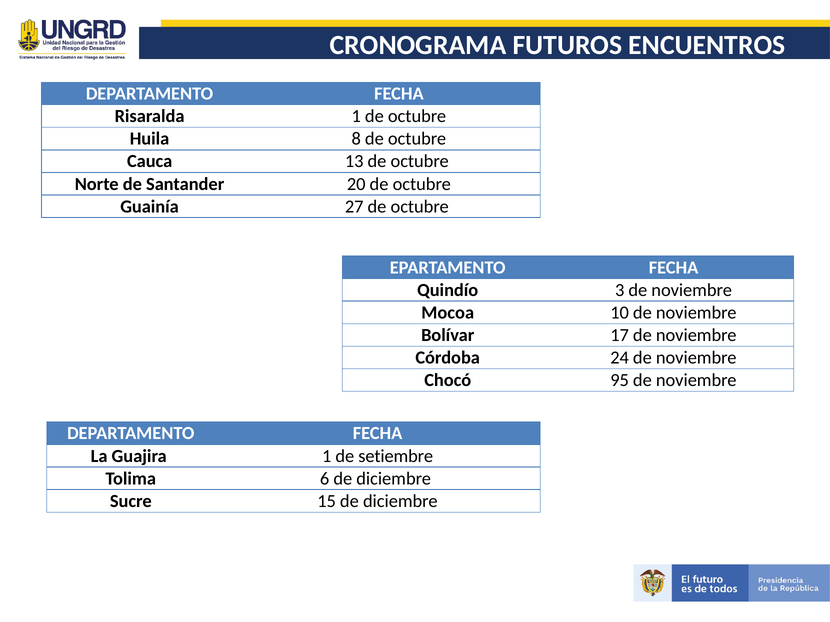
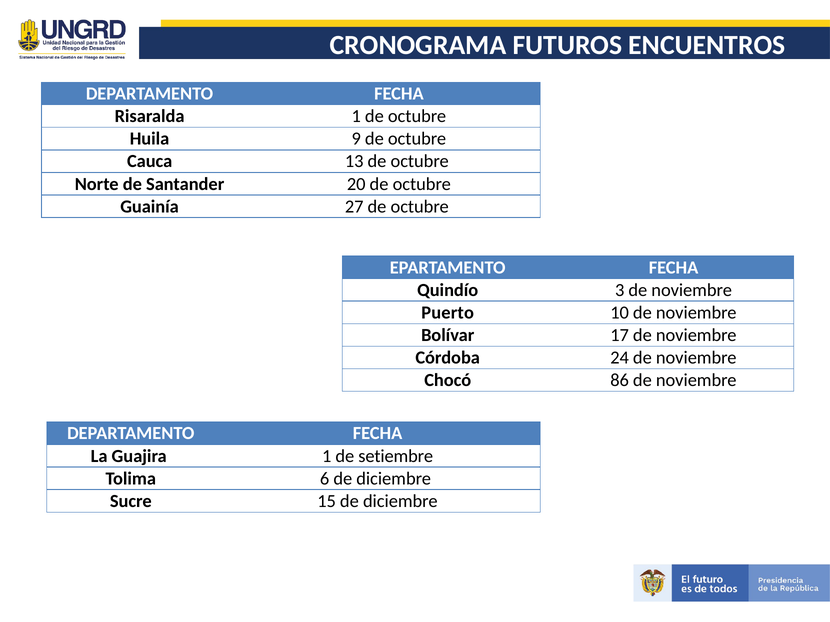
8: 8 -> 9
Mocoa: Mocoa -> Puerto
95: 95 -> 86
